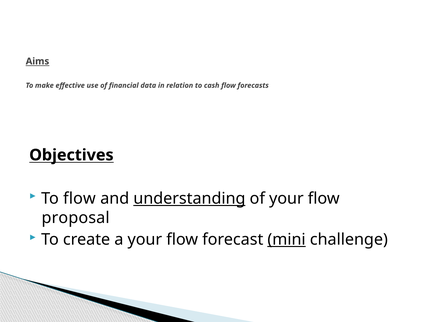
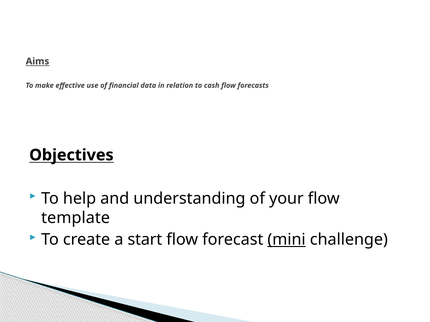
To flow: flow -> help
understanding underline: present -> none
proposal: proposal -> template
a your: your -> start
